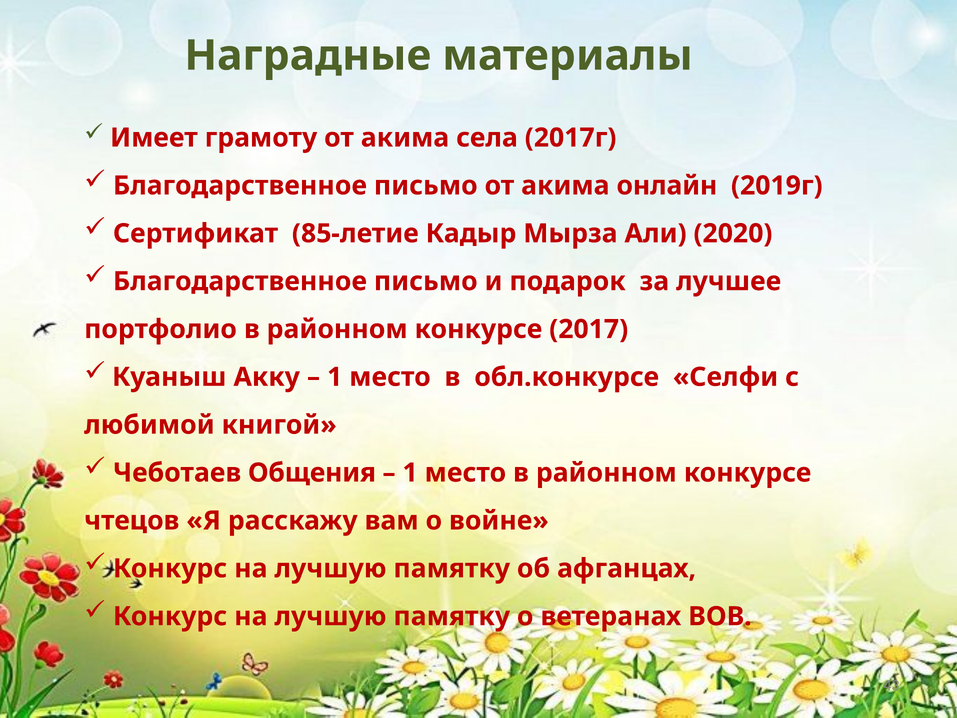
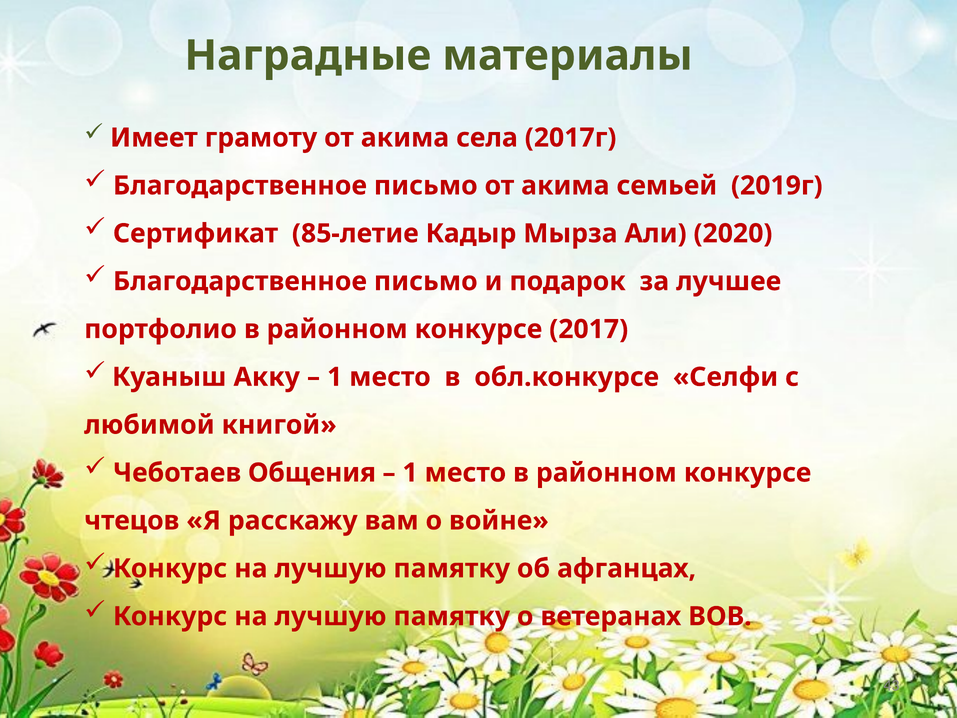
онлайн: онлайн -> семьей
